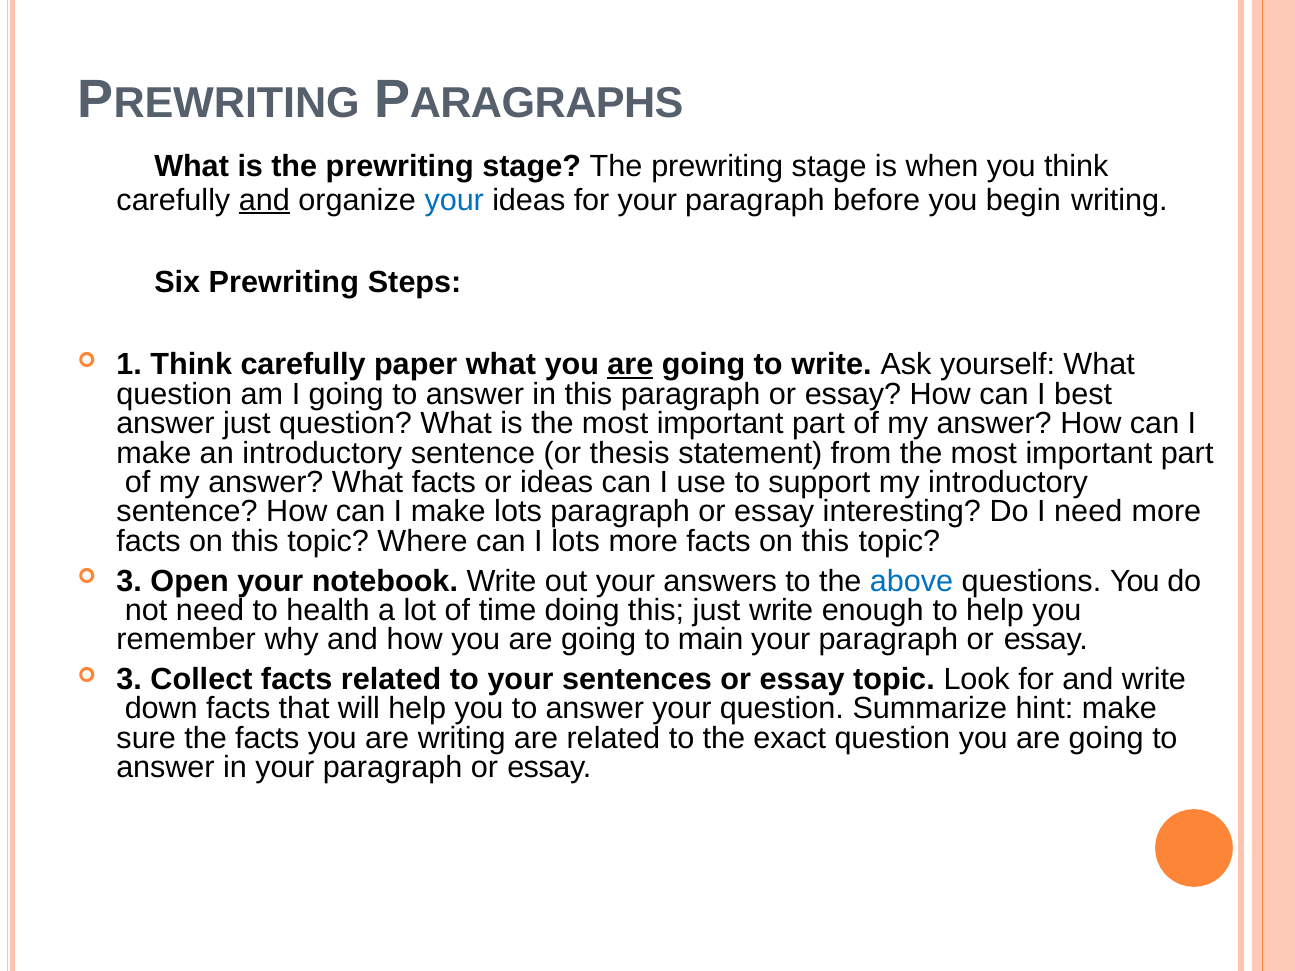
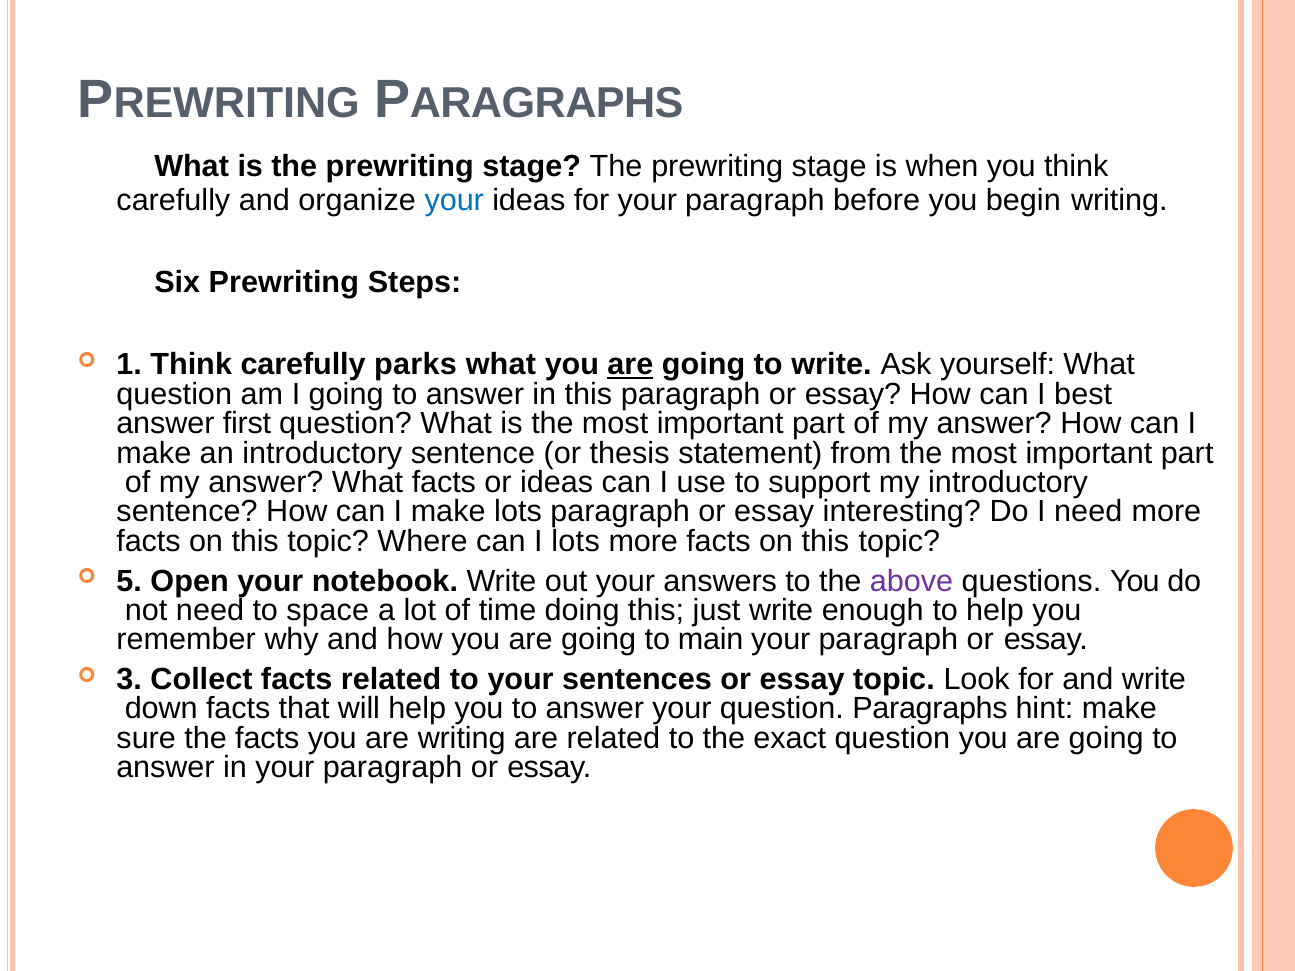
and at (264, 200) underline: present -> none
paper: paper -> parks
answer just: just -> first
3 at (129, 581): 3 -> 5
above colour: blue -> purple
health: health -> space
Summarize: Summarize -> Paragraphs
